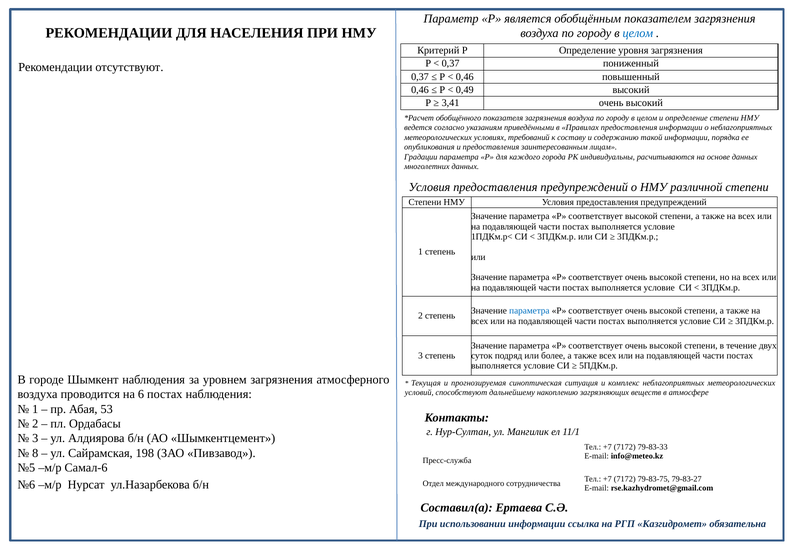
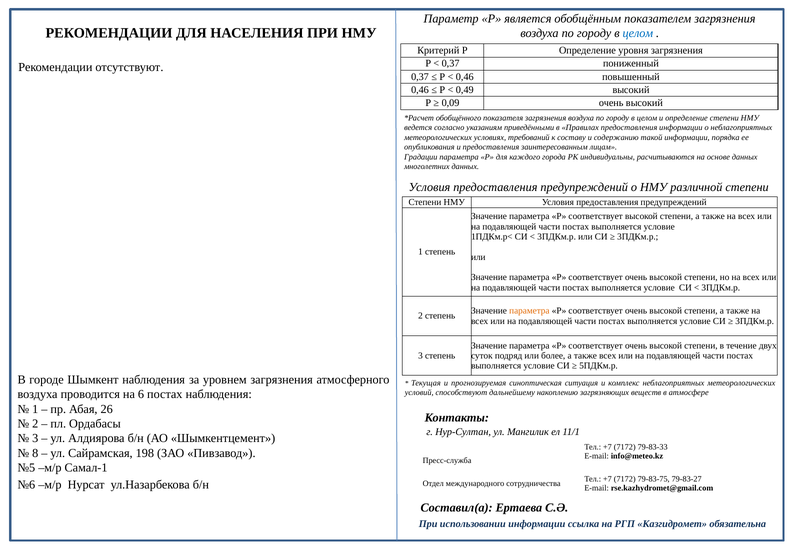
3,41: 3,41 -> 0,09
параметра at (529, 311) colour: blue -> orange
53: 53 -> 26
Самал-6: Самал-6 -> Самал-1
